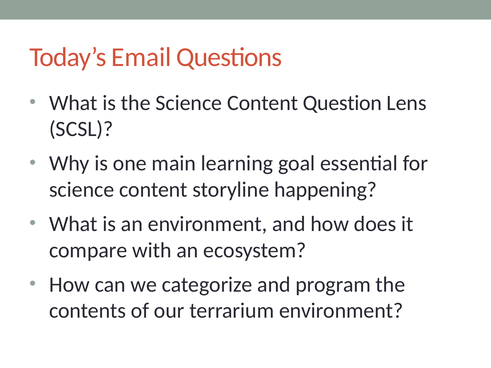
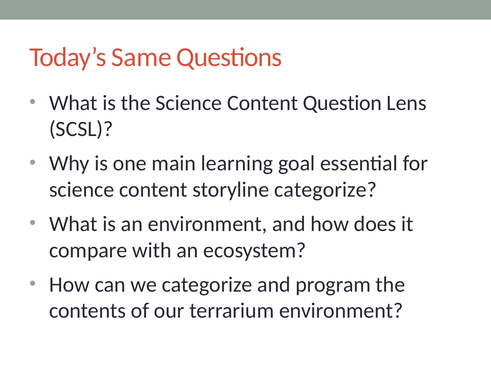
Email: Email -> Same
storyline happening: happening -> categorize
